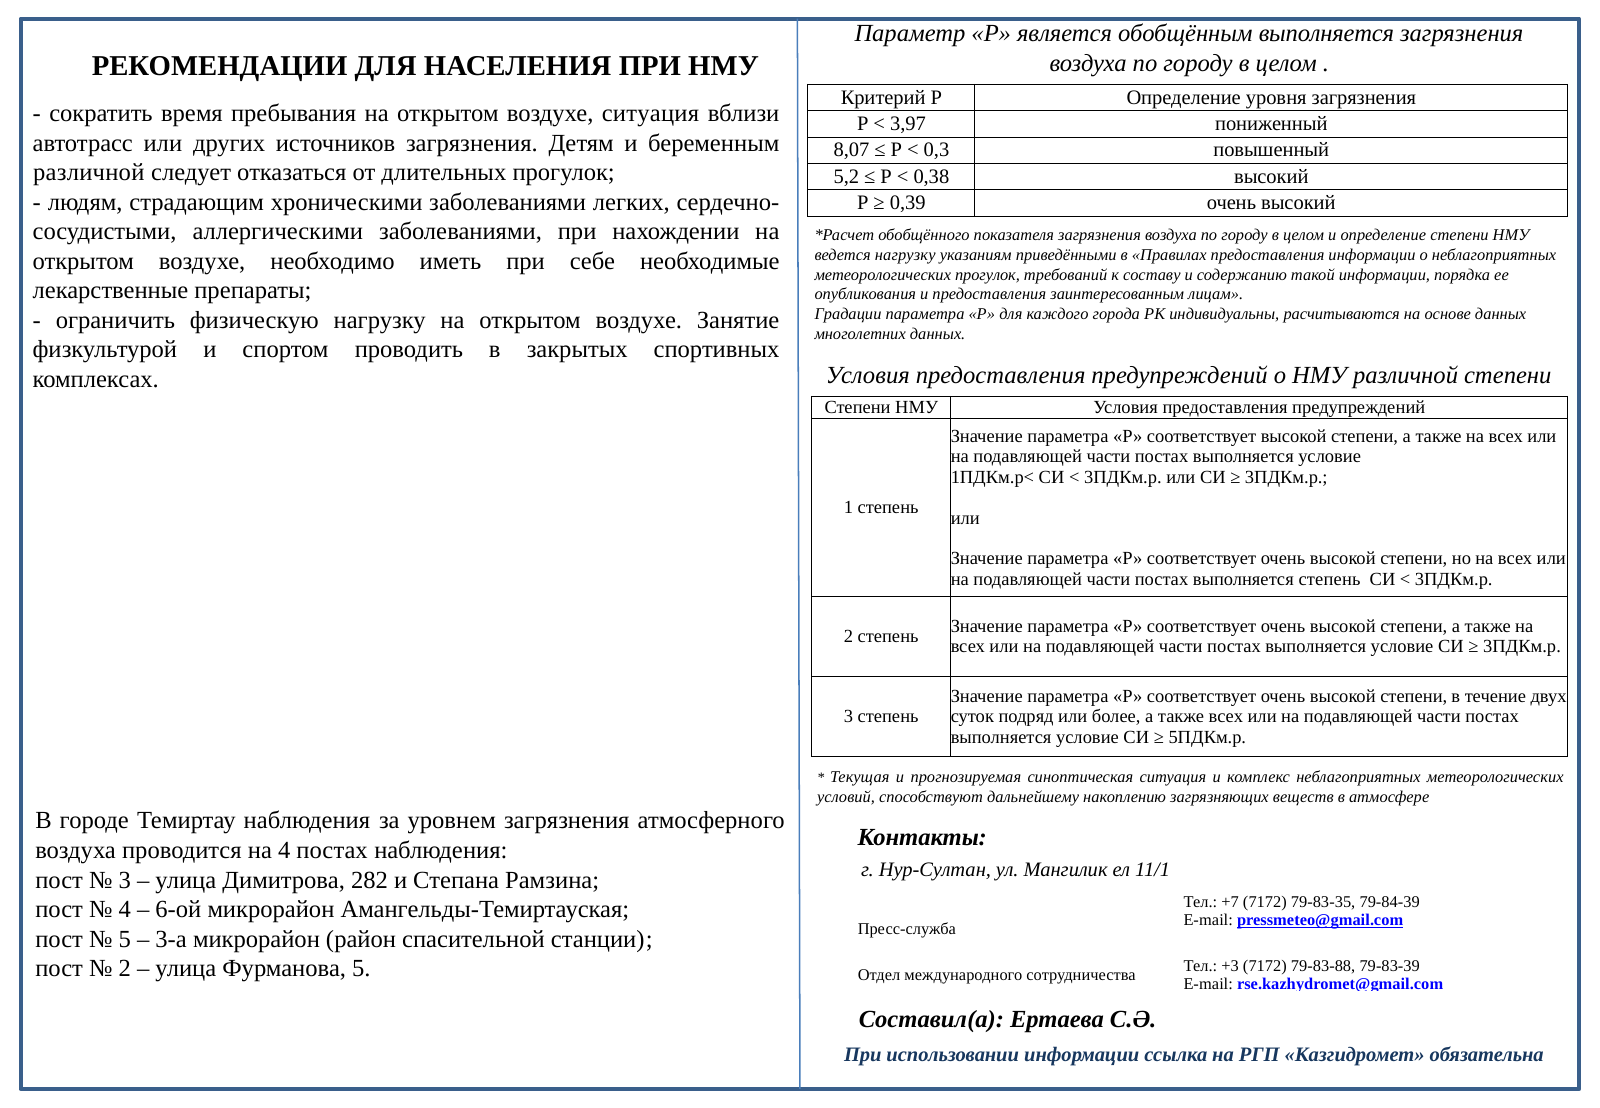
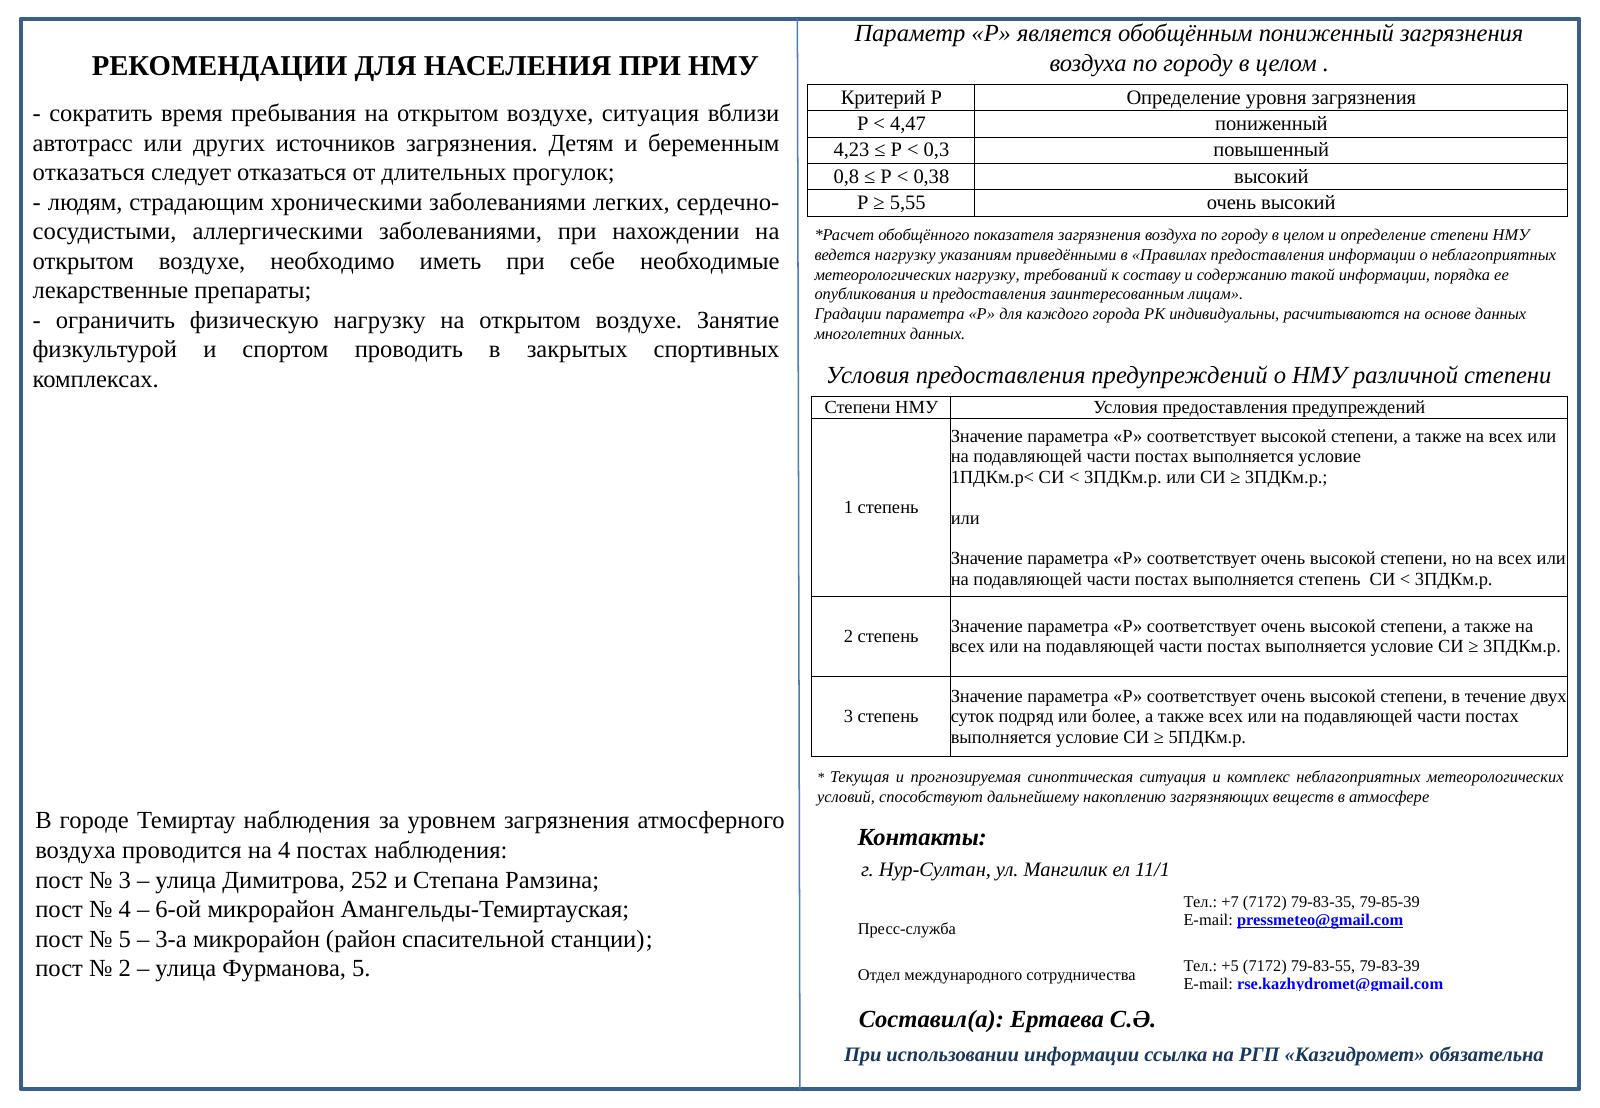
обобщённым выполняется: выполняется -> пониженный
3,97: 3,97 -> 4,47
8,07: 8,07 -> 4,23
различной at (89, 172): различной -> отказаться
5,2: 5,2 -> 0,8
0,39: 0,39 -> 5,55
метеорологических прогулок: прогулок -> нагрузку
282: 282 -> 252
79-84-39: 79-84-39 -> 79-85-39
+3: +3 -> +5
79-83-88: 79-83-88 -> 79-83-55
